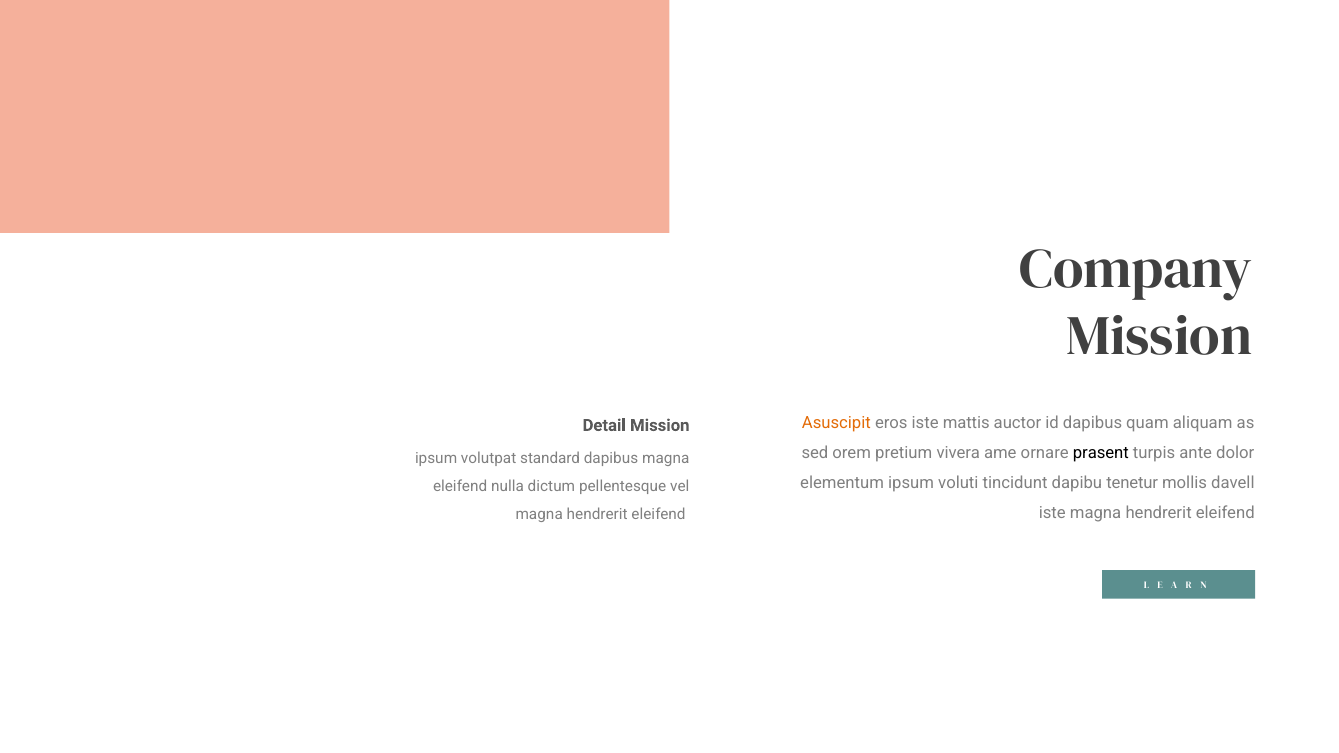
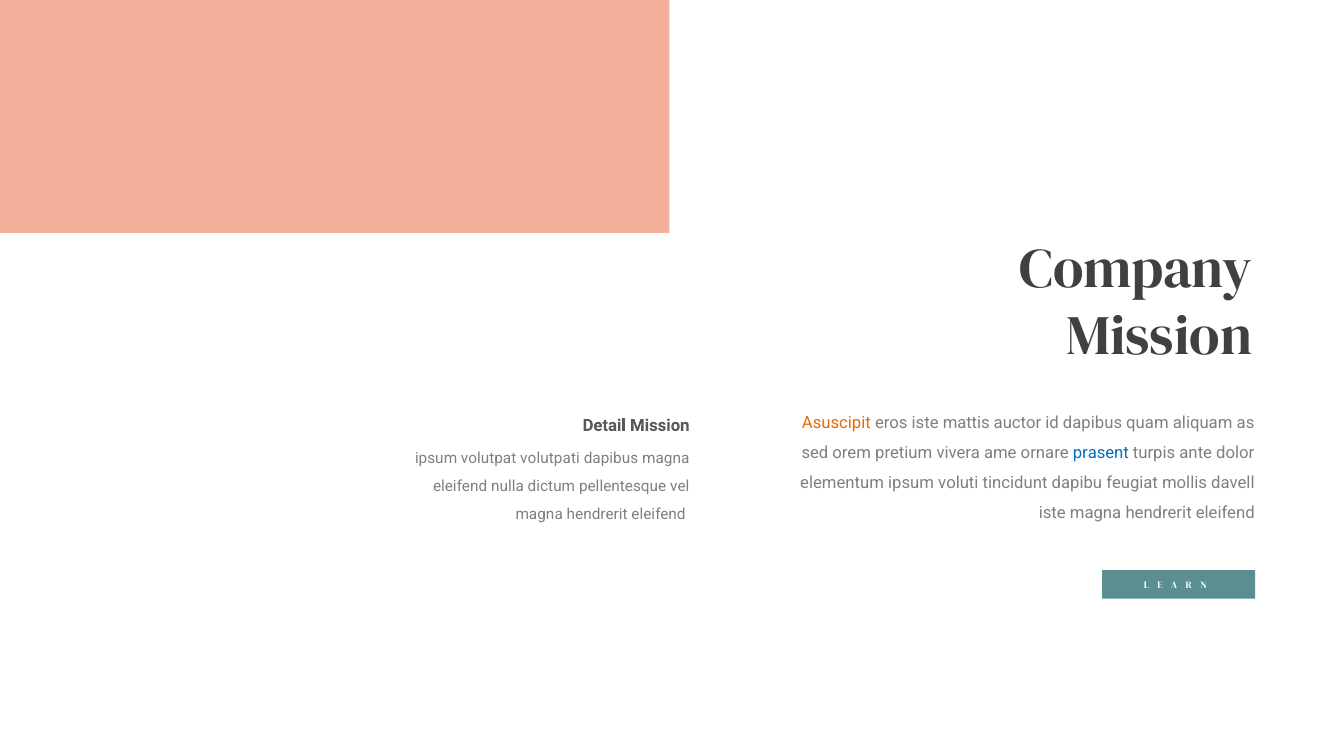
prasent colour: black -> blue
standard: standard -> volutpati
tenetur: tenetur -> feugiat
